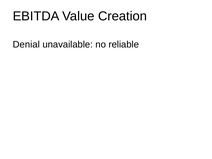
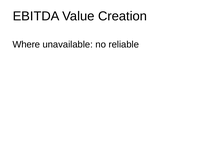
Denial: Denial -> Where
